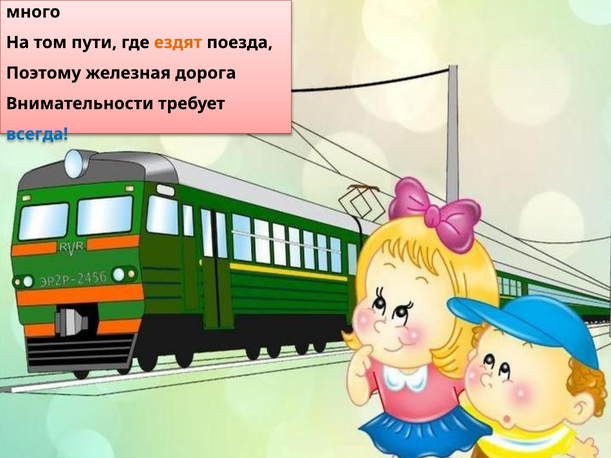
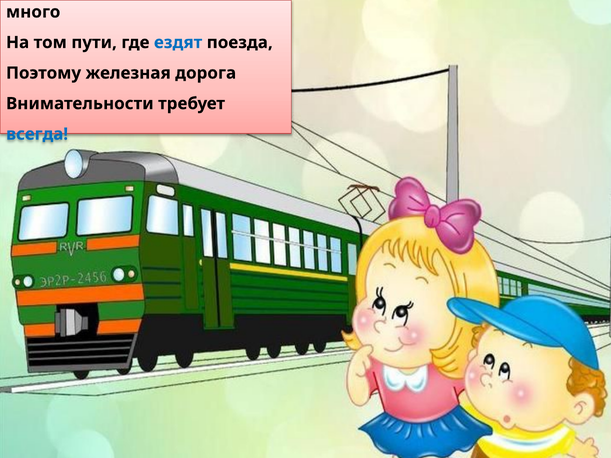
ездят colour: orange -> blue
